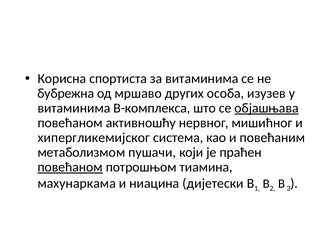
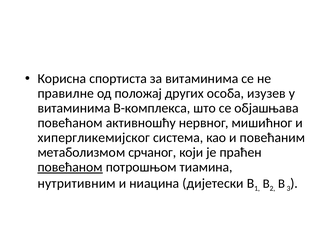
бубрежна: бубрежна -> правилне
мршаво: мршаво -> положај
објашњавa underline: present -> none
пушачи: пушачи -> срчаног
махунаркама: махунаркама -> нутритивним
